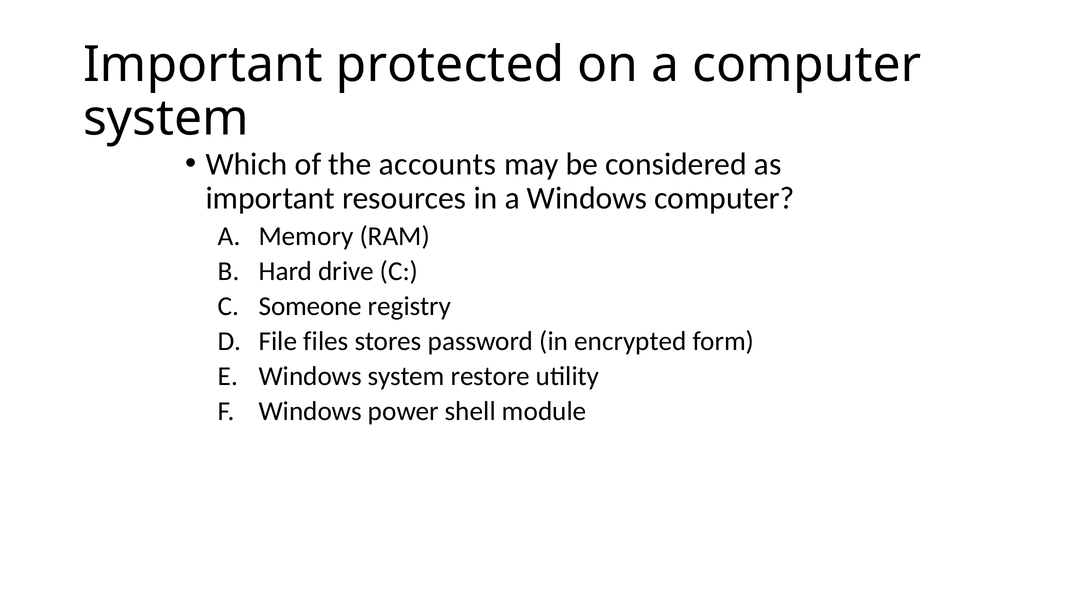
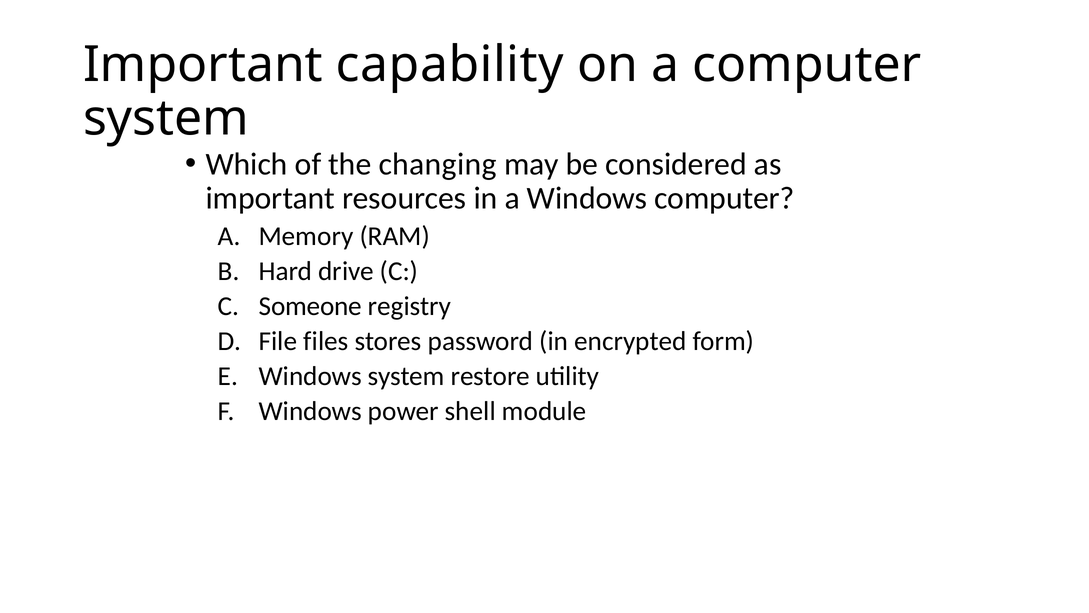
protected: protected -> capability
accounts: accounts -> changing
